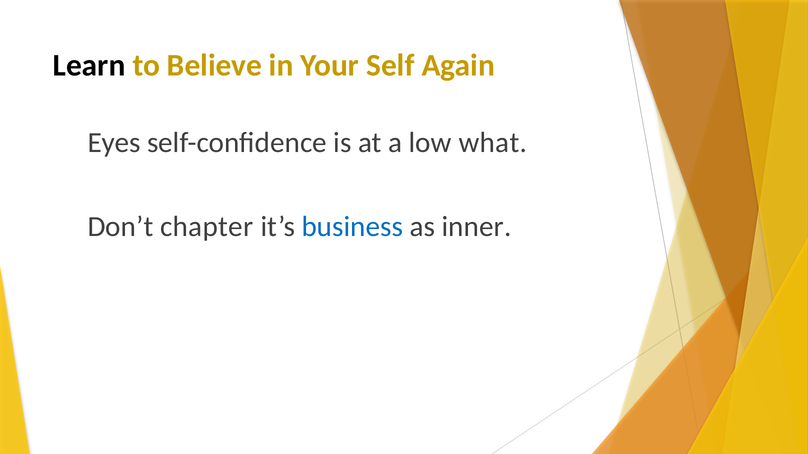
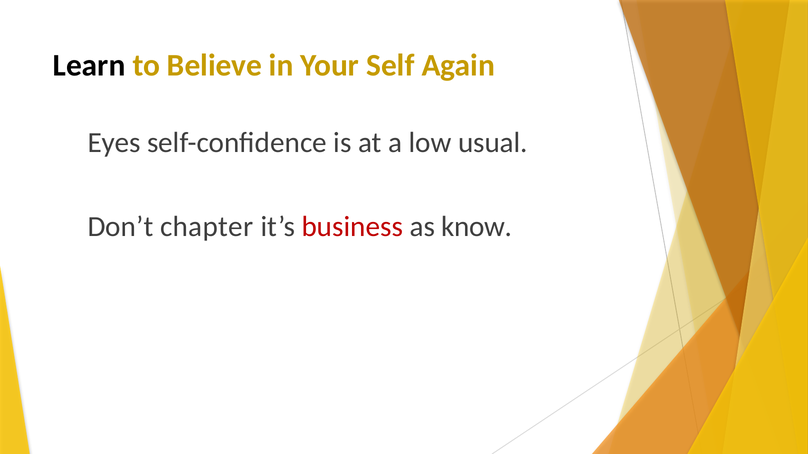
what: what -> usual
business colour: blue -> red
inner: inner -> know
